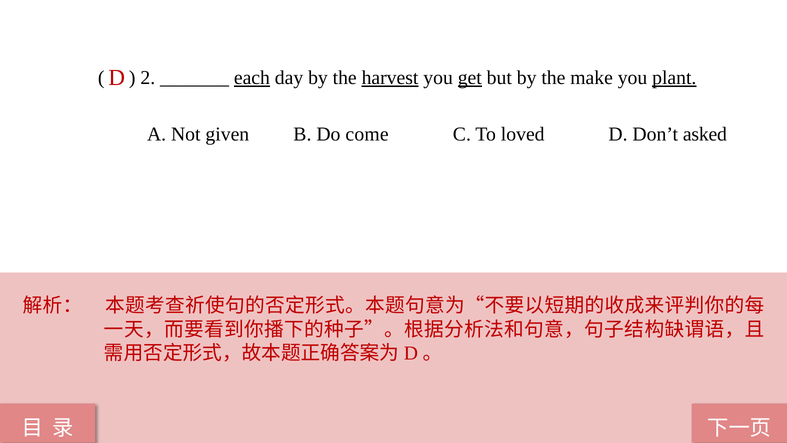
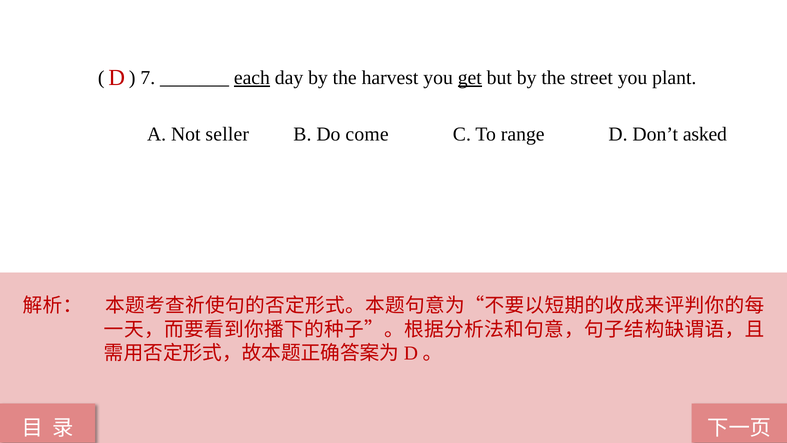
2: 2 -> 7
harvest underline: present -> none
make: make -> street
plant underline: present -> none
given: given -> seller
loved: loved -> range
